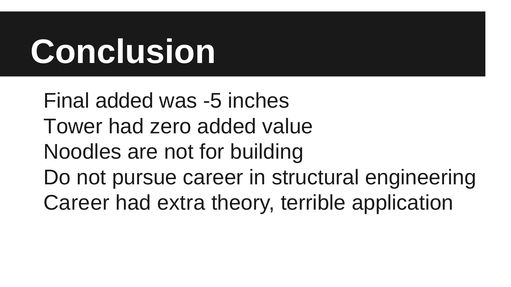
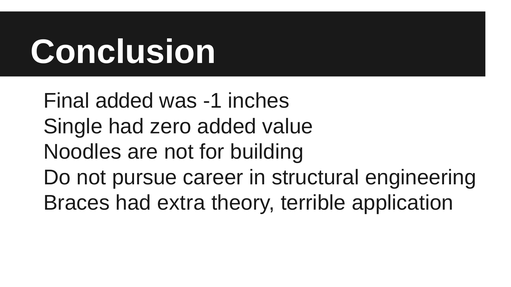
-5: -5 -> -1
Tower: Tower -> Single
Career at (76, 203): Career -> Braces
